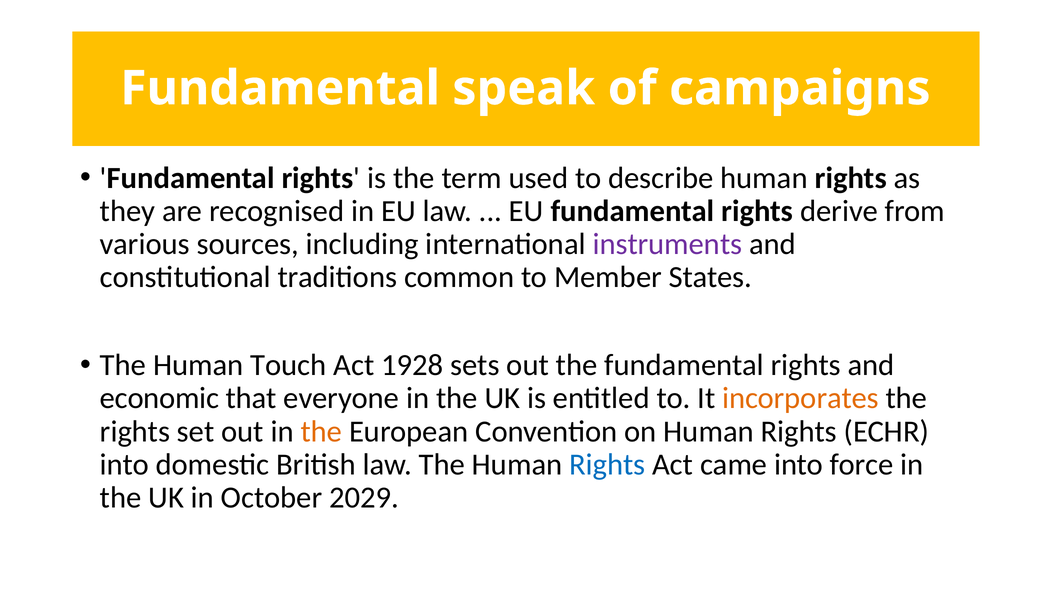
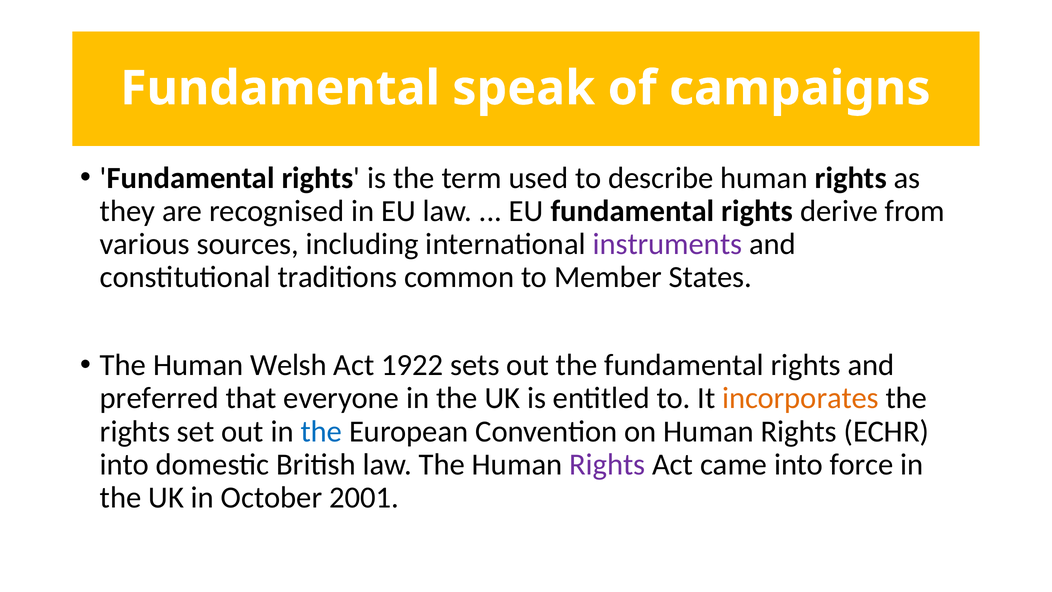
Touch: Touch -> Welsh
1928: 1928 -> 1922
economic: economic -> preferred
the at (321, 431) colour: orange -> blue
Rights at (607, 464) colour: blue -> purple
2029: 2029 -> 2001
